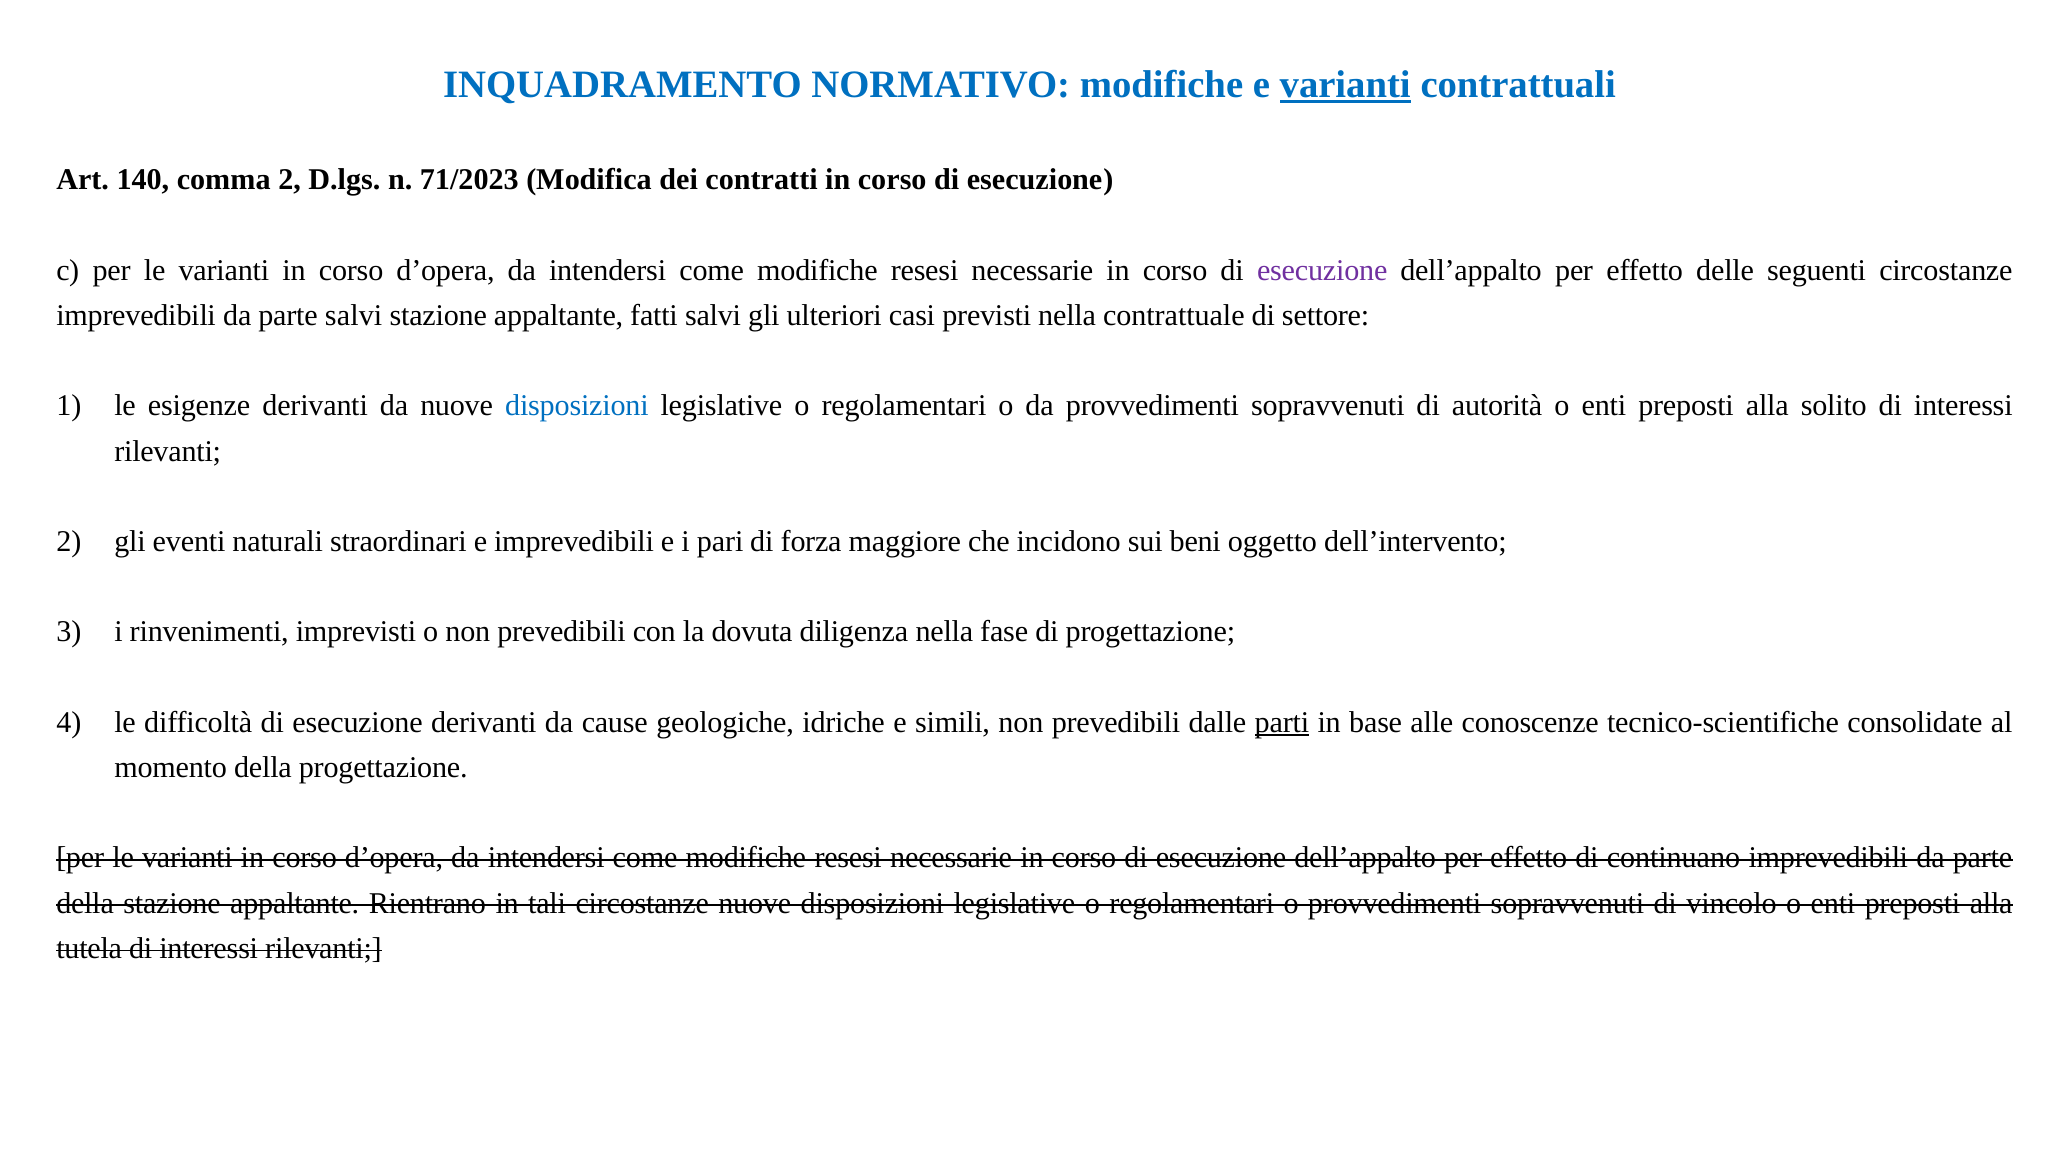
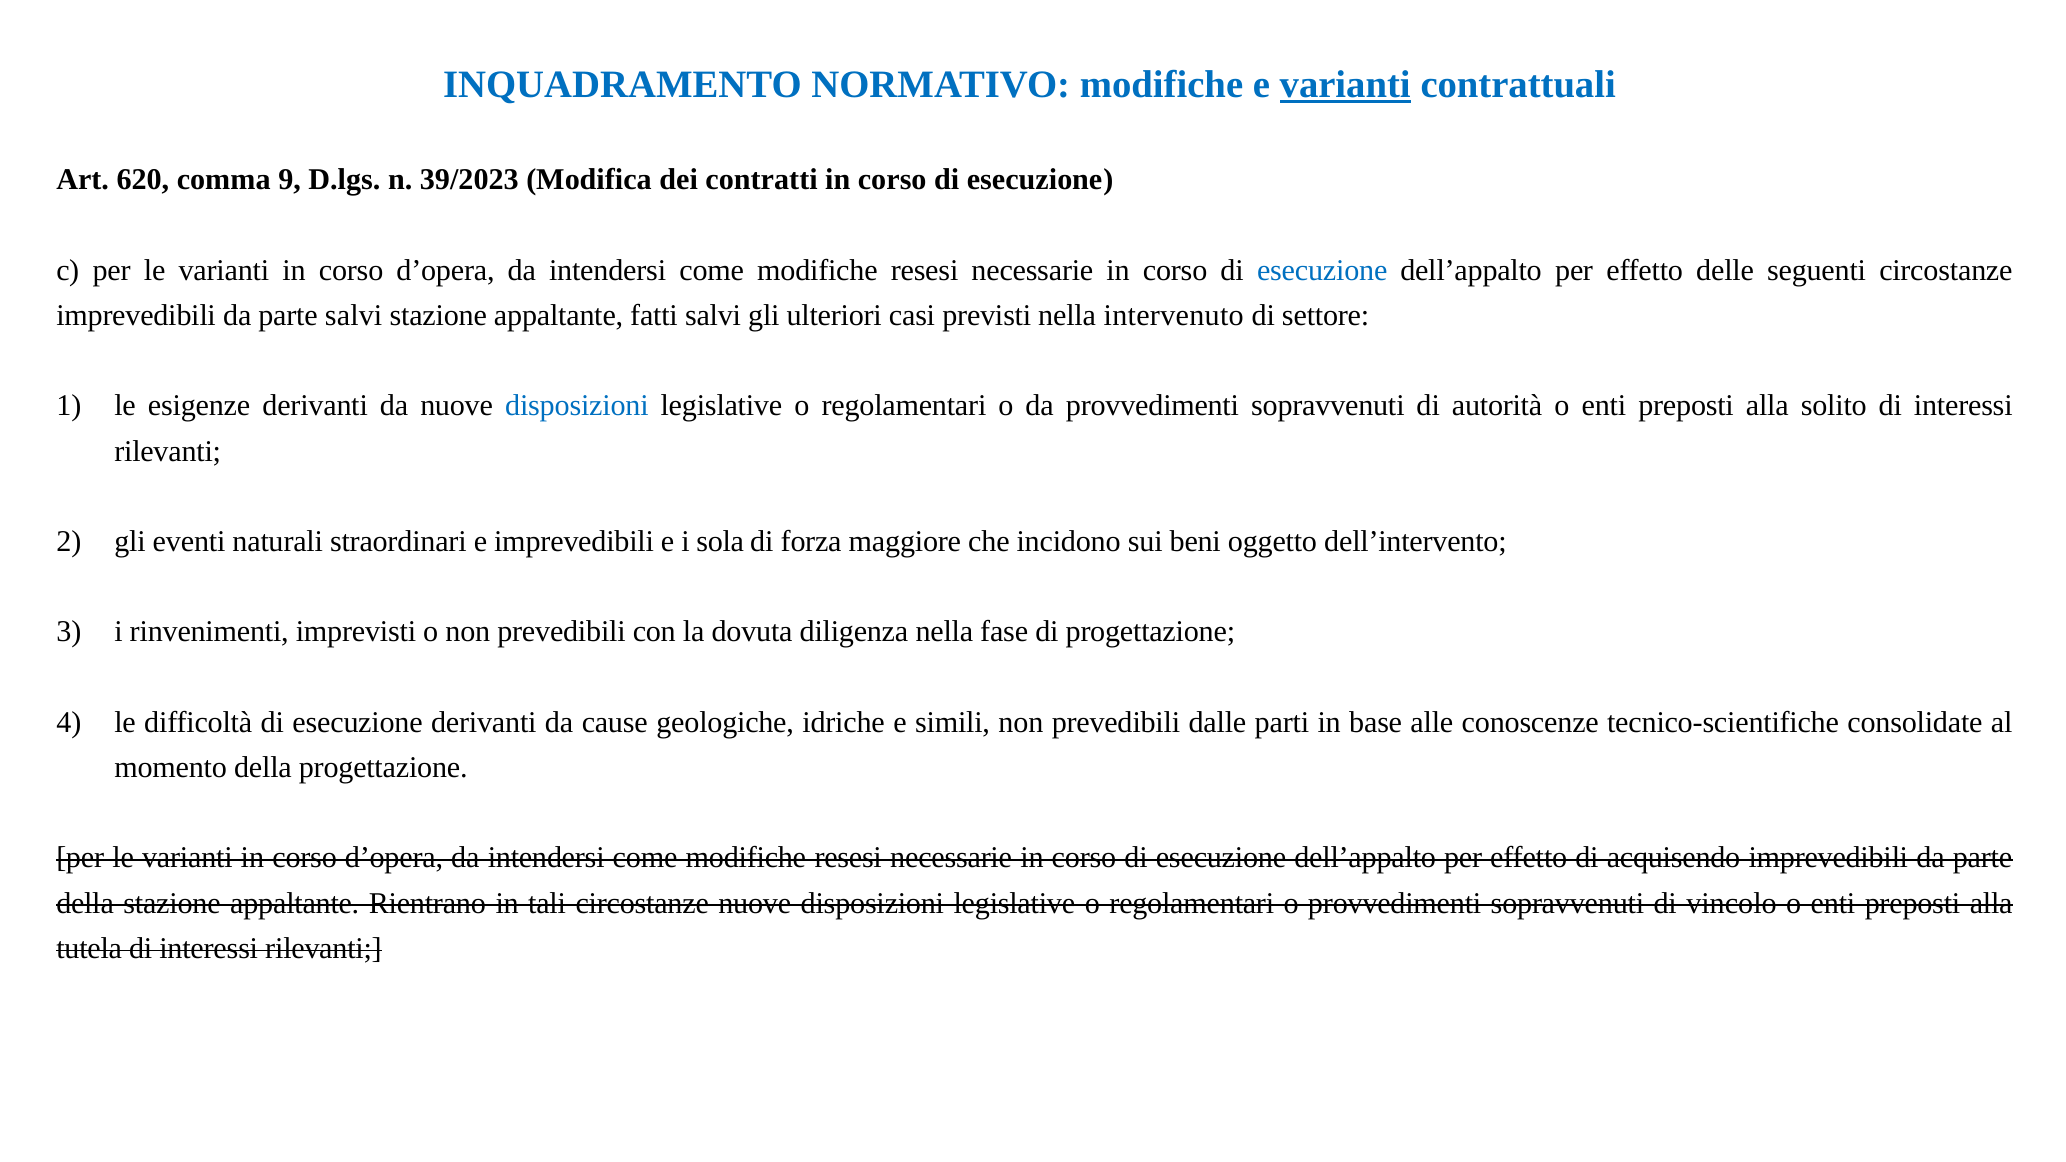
140: 140 -> 620
comma 2: 2 -> 9
71/2023: 71/2023 -> 39/2023
esecuzione at (1322, 270) colour: purple -> blue
contrattuale: contrattuale -> intervenuto
pari: pari -> sola
parti underline: present -> none
continuano: continuano -> acquisendo
